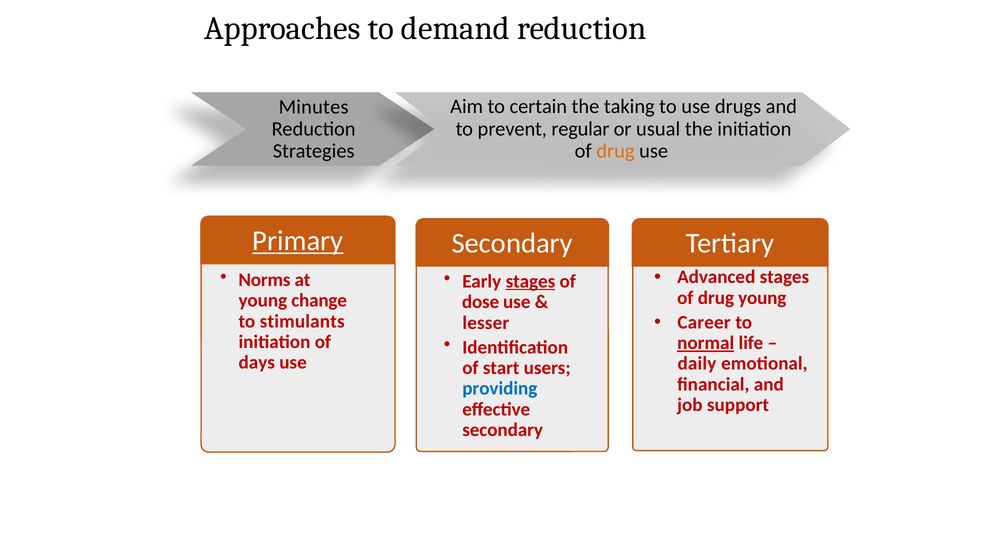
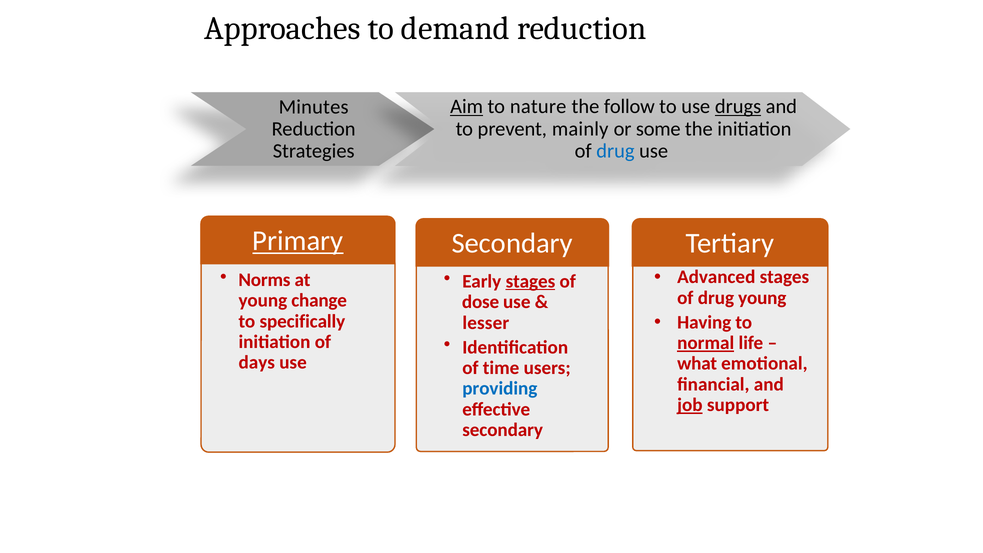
Aim underline: none -> present
certain: certain -> nature
taking: taking -> follow
drugs underline: none -> present
regular: regular -> mainly
usual: usual -> some
drug at (615, 151) colour: orange -> blue
Career: Career -> Having
stimulants: stimulants -> specifically
daily: daily -> what
start: start -> time
job underline: none -> present
